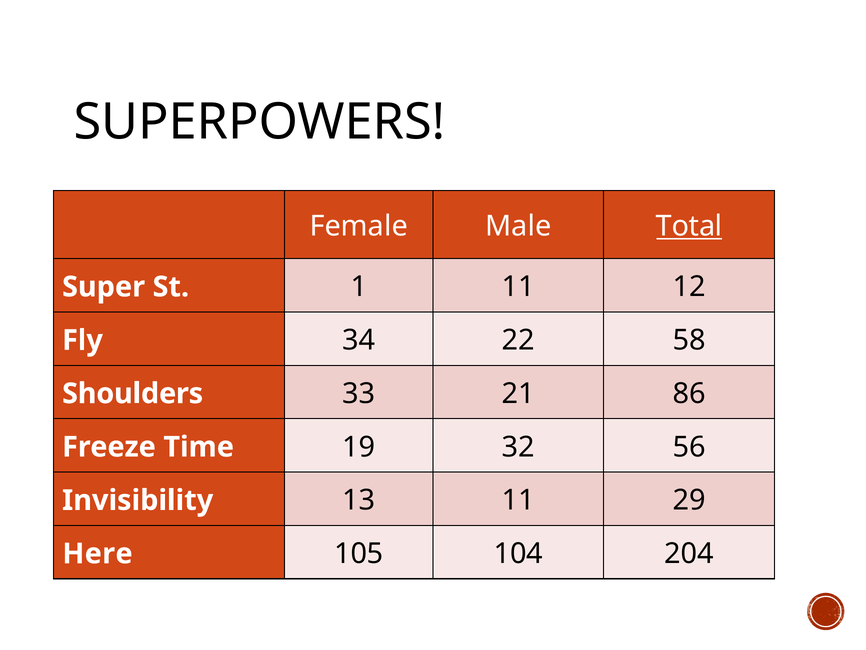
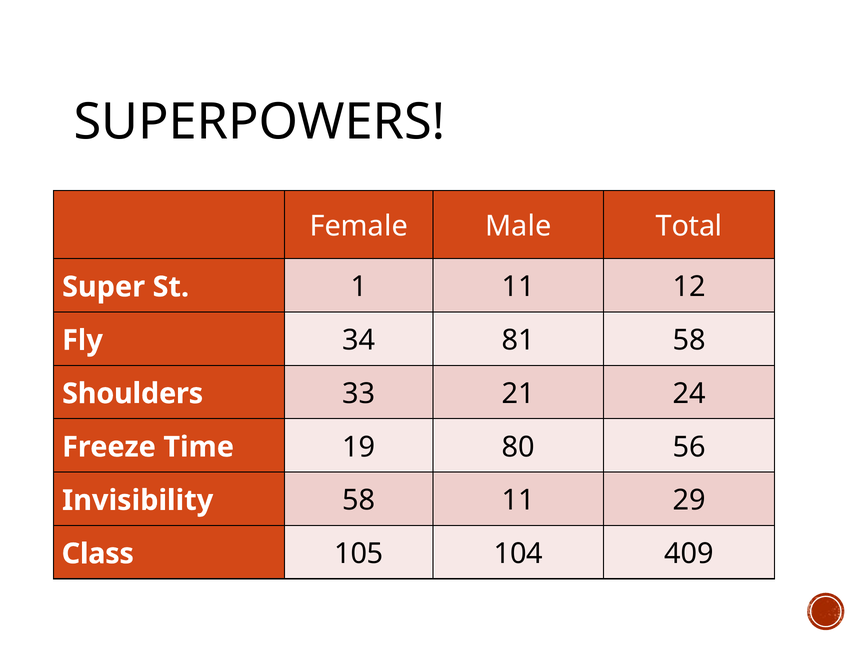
Total underline: present -> none
22: 22 -> 81
86: 86 -> 24
32: 32 -> 80
Invisibility 13: 13 -> 58
Here: Here -> Class
204: 204 -> 409
